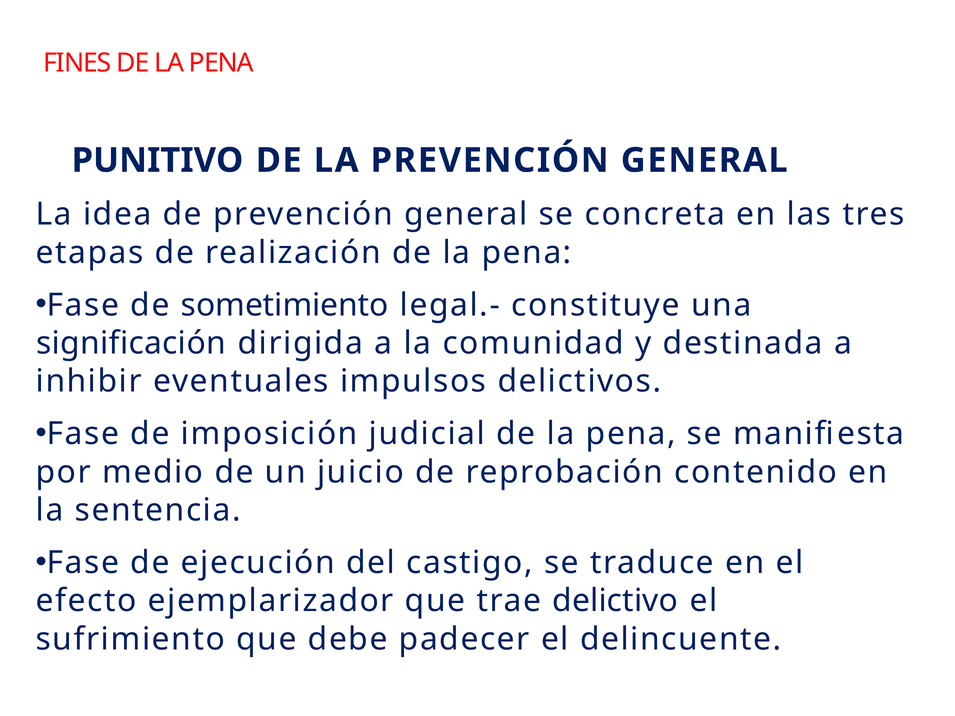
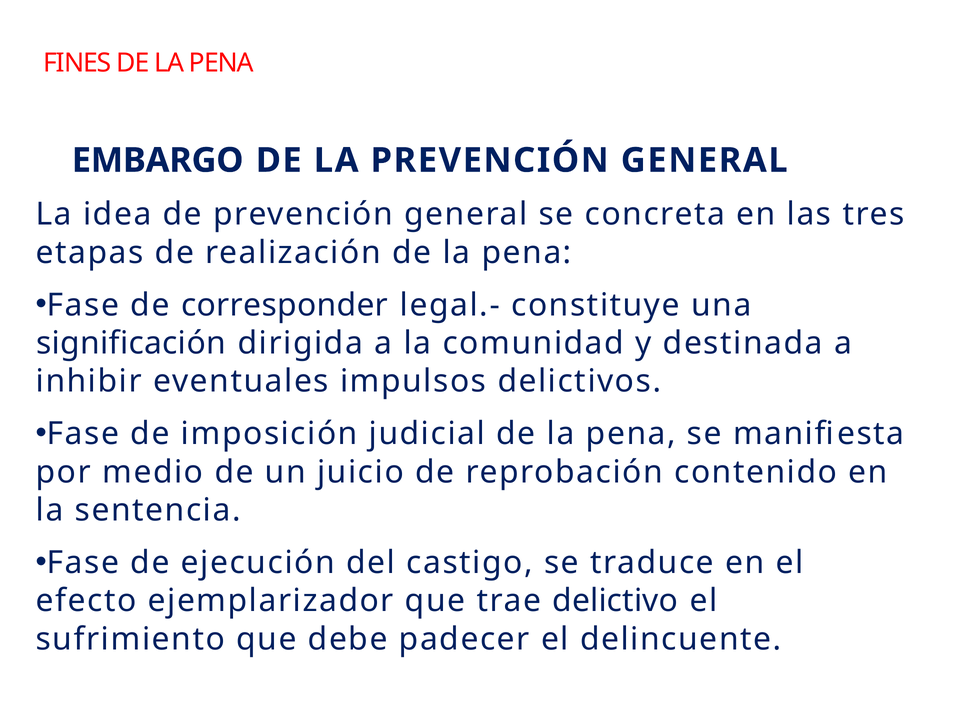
PUNITIVO: PUNITIVO -> EMBARGO
sometimiento: sometimiento -> corresponder
